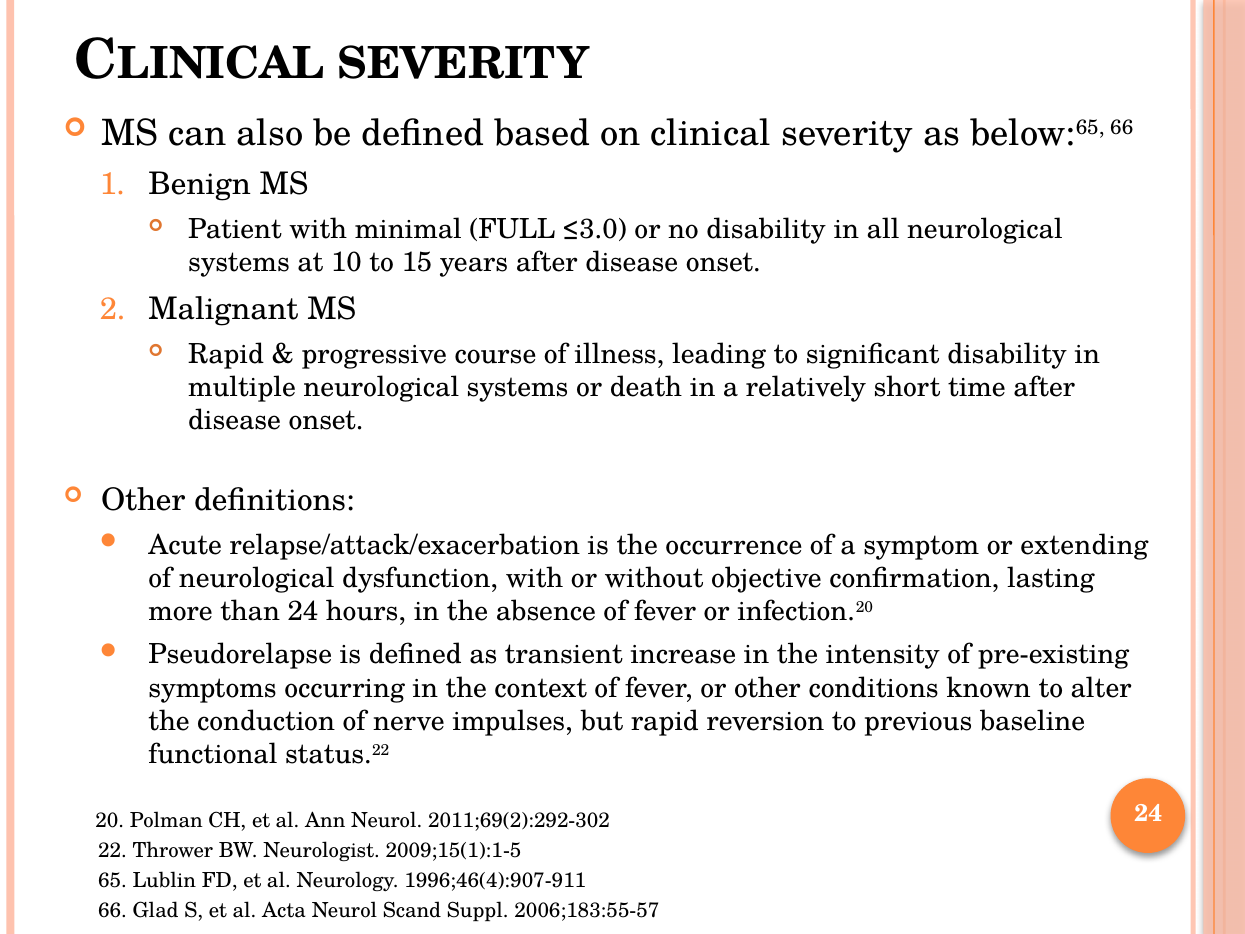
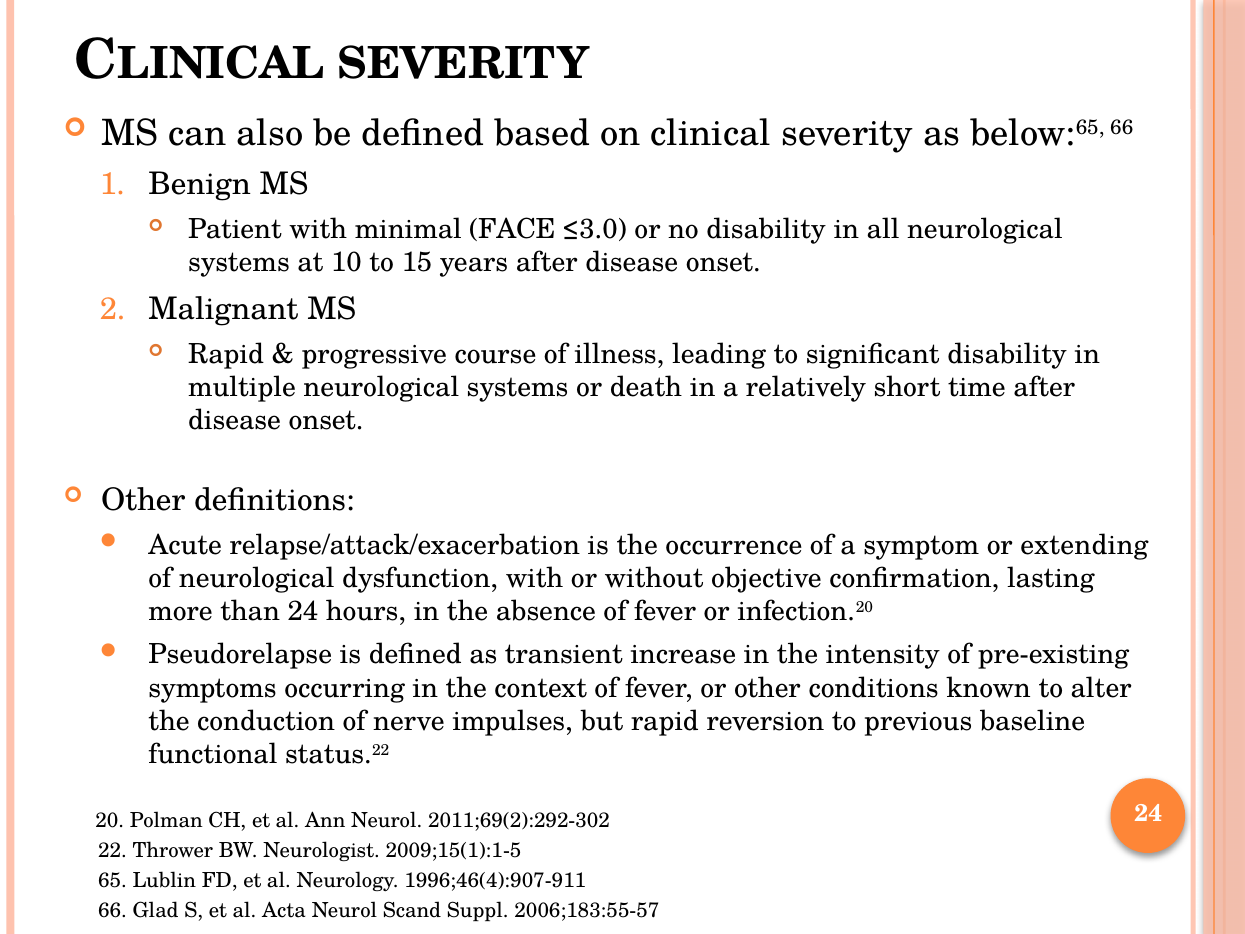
FULL: FULL -> FACE
